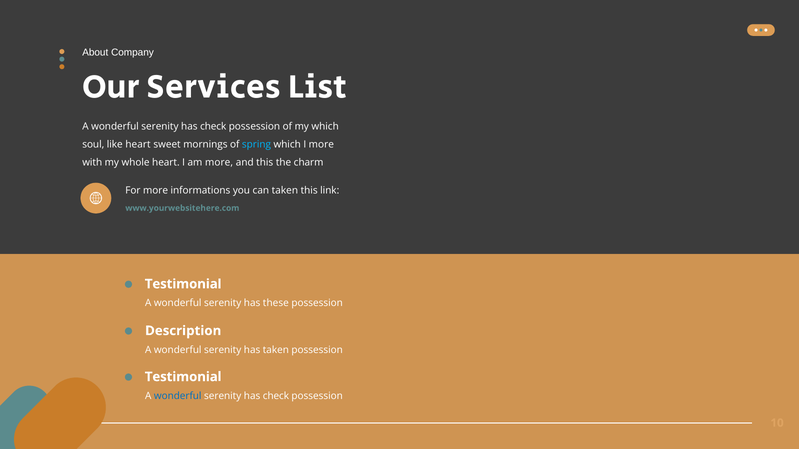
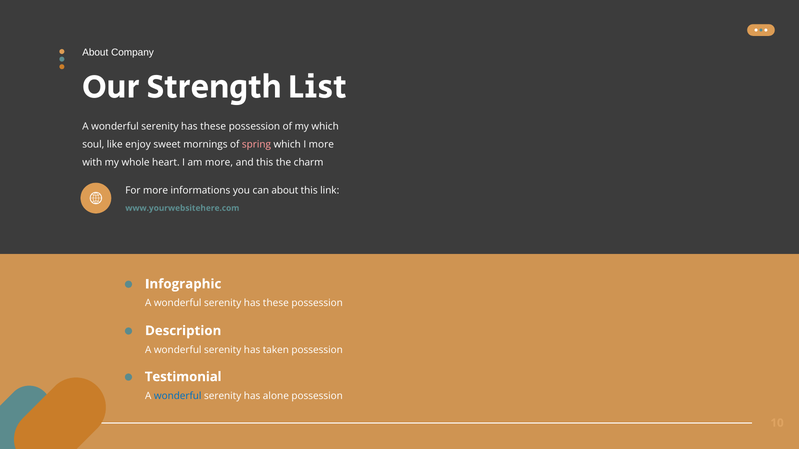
Services: Services -> Strength
check at (213, 127): check -> these
like heart: heart -> enjoy
spring colour: light blue -> pink
can taken: taken -> about
Testimonial at (183, 284): Testimonial -> Infographic
check at (276, 396): check -> alone
